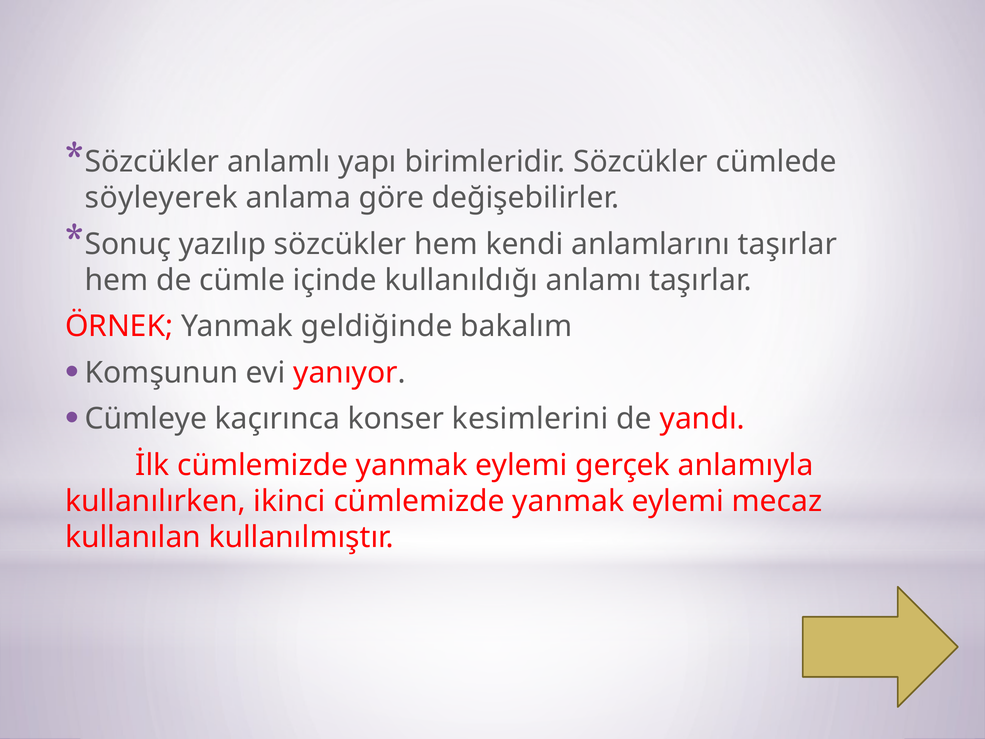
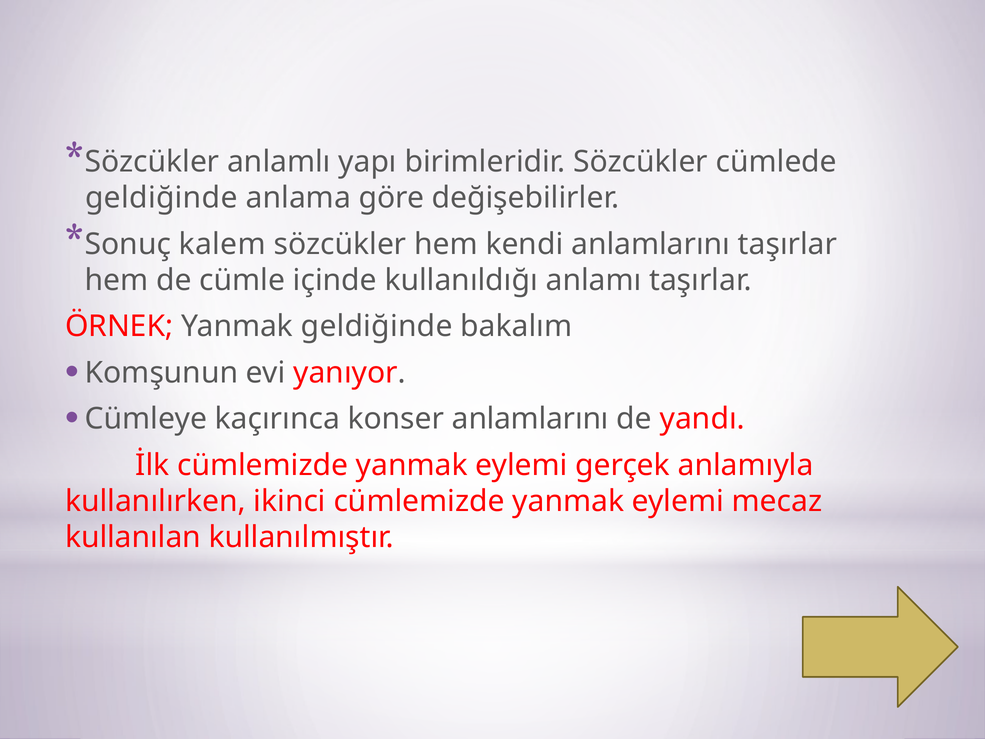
söyleyerek at (161, 198): söyleyerek -> geldiğinde
yazılıp: yazılıp -> kalem
konser kesimlerini: kesimlerini -> anlamlarını
